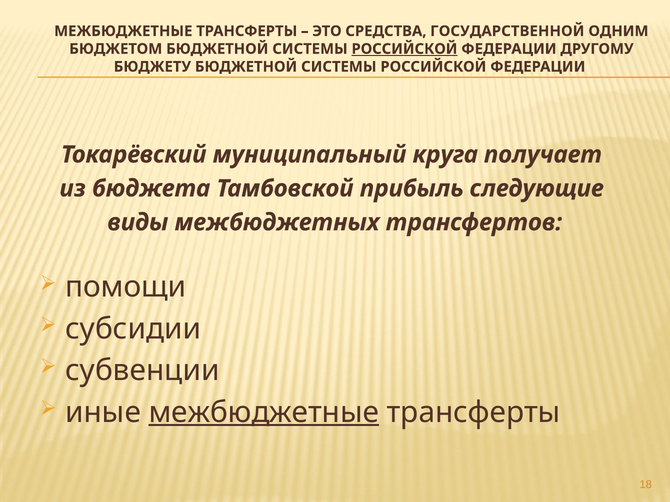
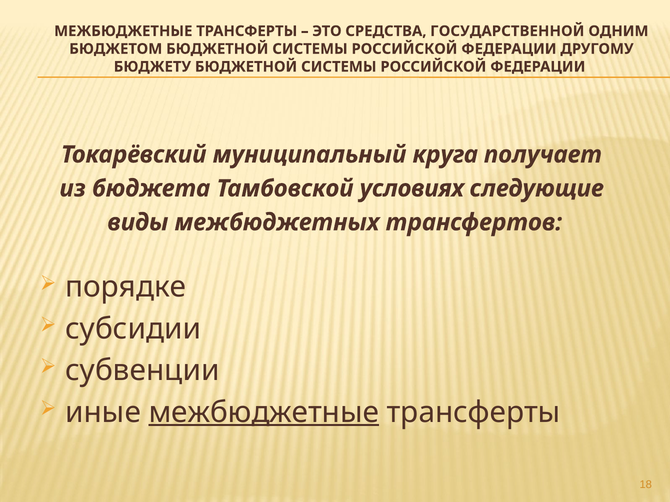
РОССИЙСКОЙ at (405, 49) underline: present -> none
прибыль: прибыль -> условиях
помощи: помощи -> порядке
